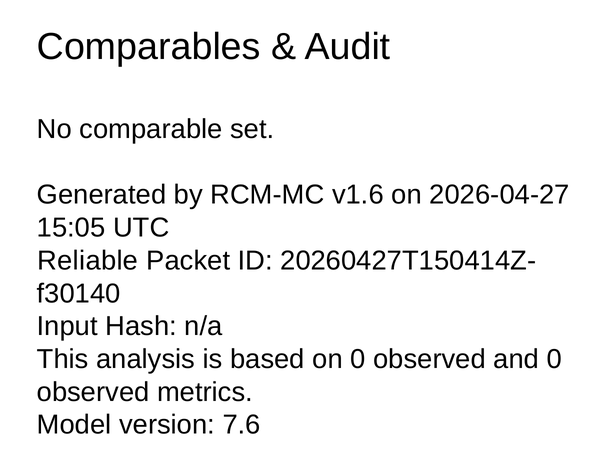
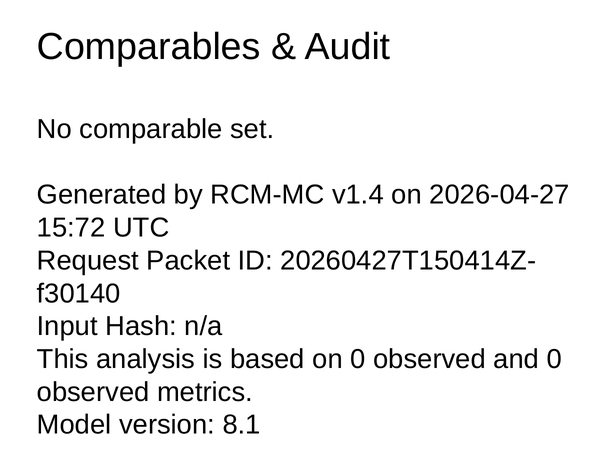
v1.6: v1.6 -> v1.4
15:05: 15:05 -> 15:72
Reliable: Reliable -> Request
7.6: 7.6 -> 8.1
